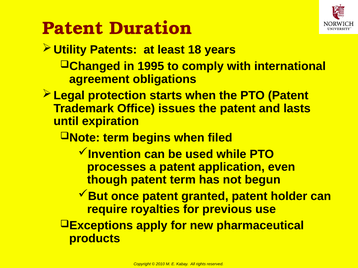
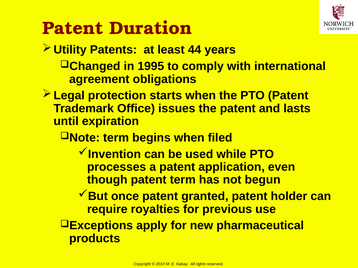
18: 18 -> 44
